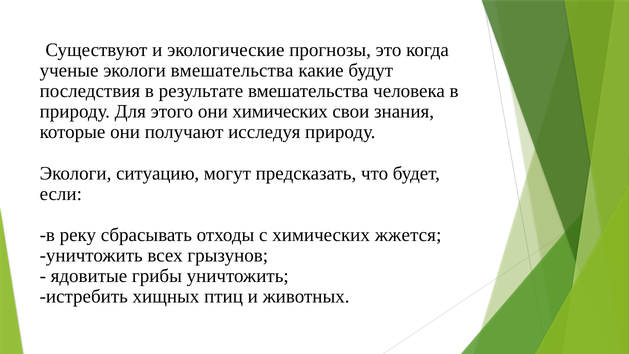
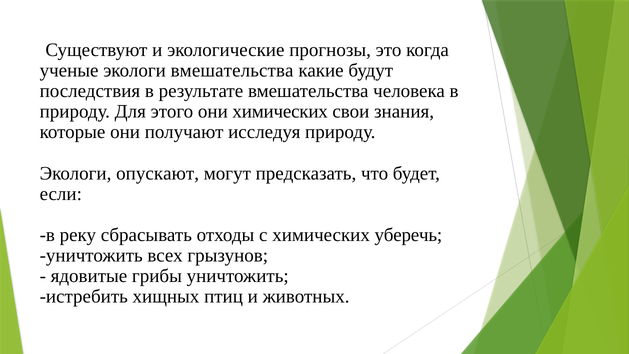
ситуацию: ситуацию -> опускают
жжется: жжется -> уберечь
